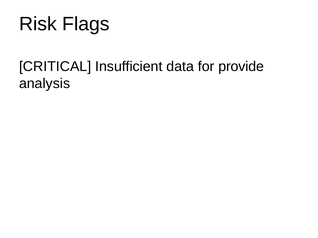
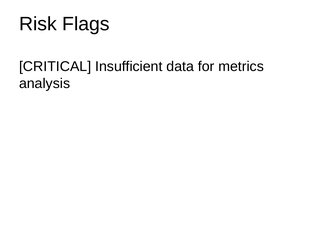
provide: provide -> metrics
